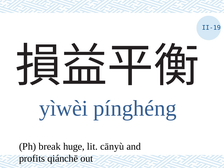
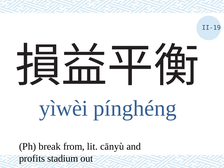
huge: huge -> from
qiánchē: qiánchē -> stadium
